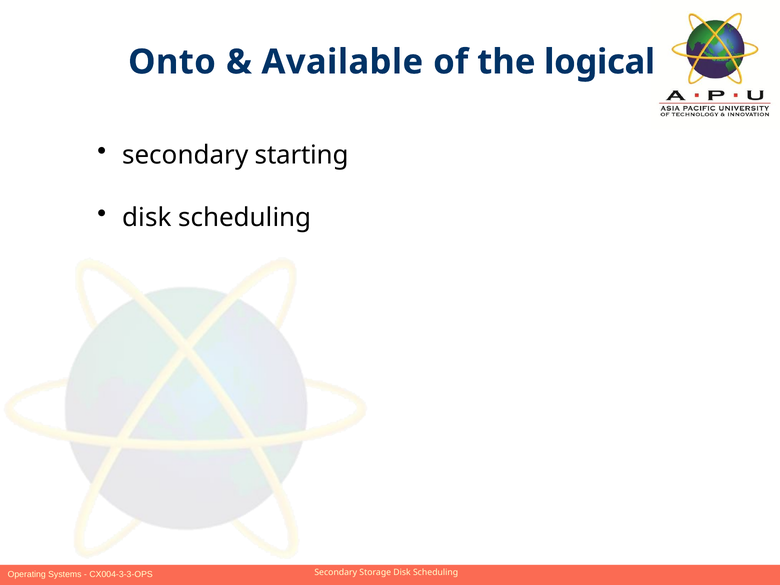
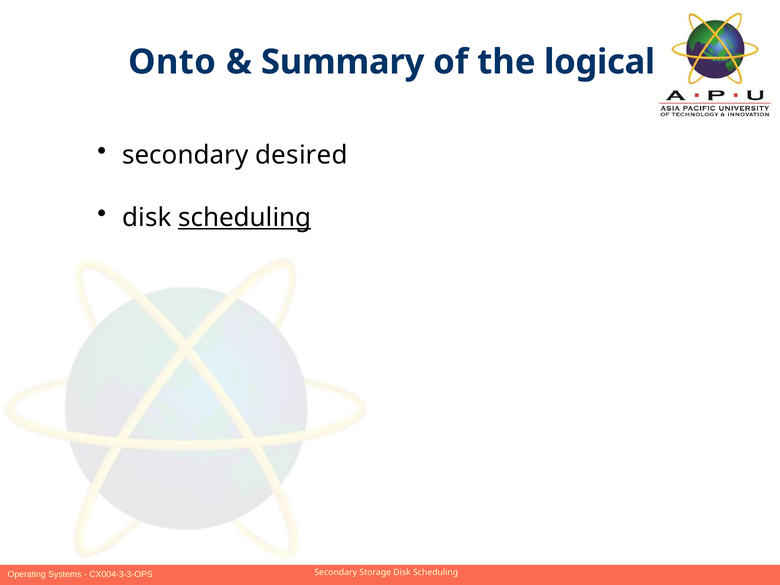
Available: Available -> Summary
starting: starting -> desired
scheduling at (245, 218) underline: none -> present
